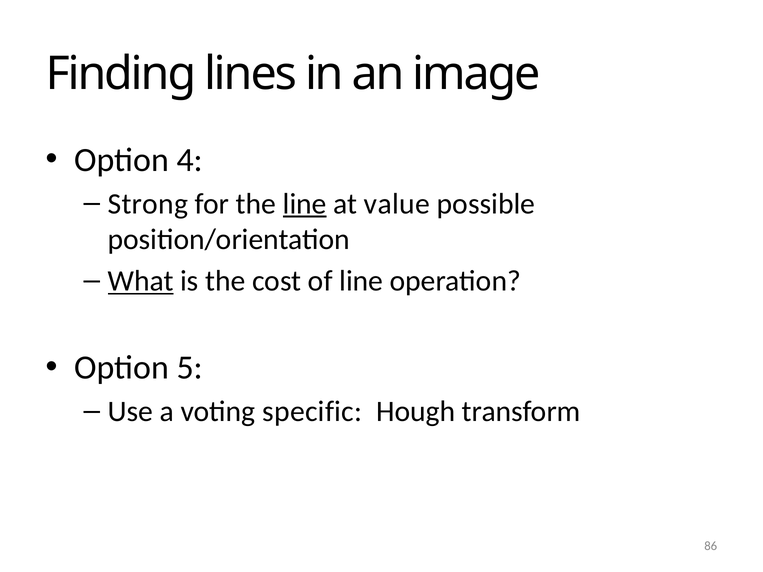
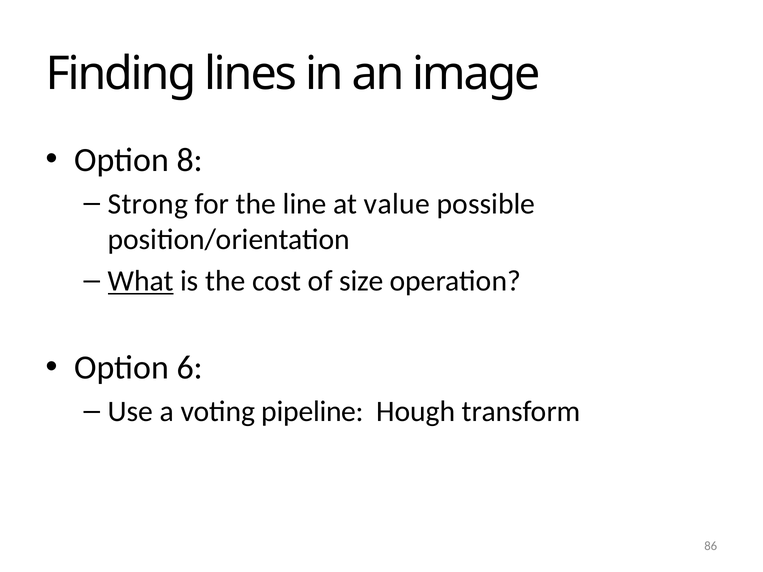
4: 4 -> 8
line at (305, 204) underline: present -> none
of line: line -> size
5: 5 -> 6
specific: specific -> pipeline
